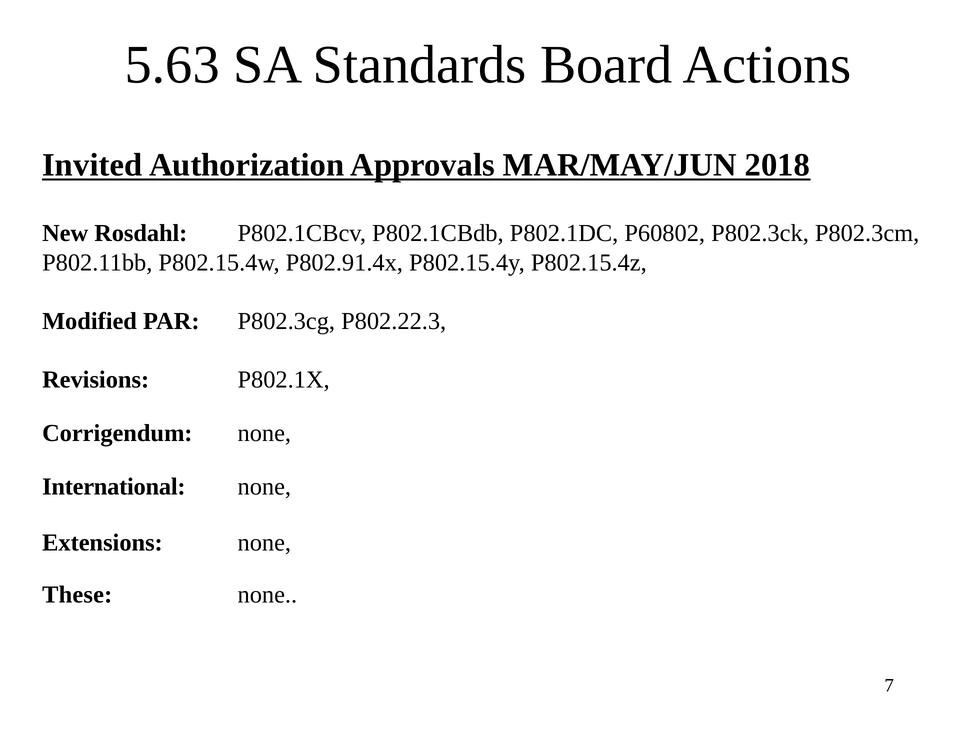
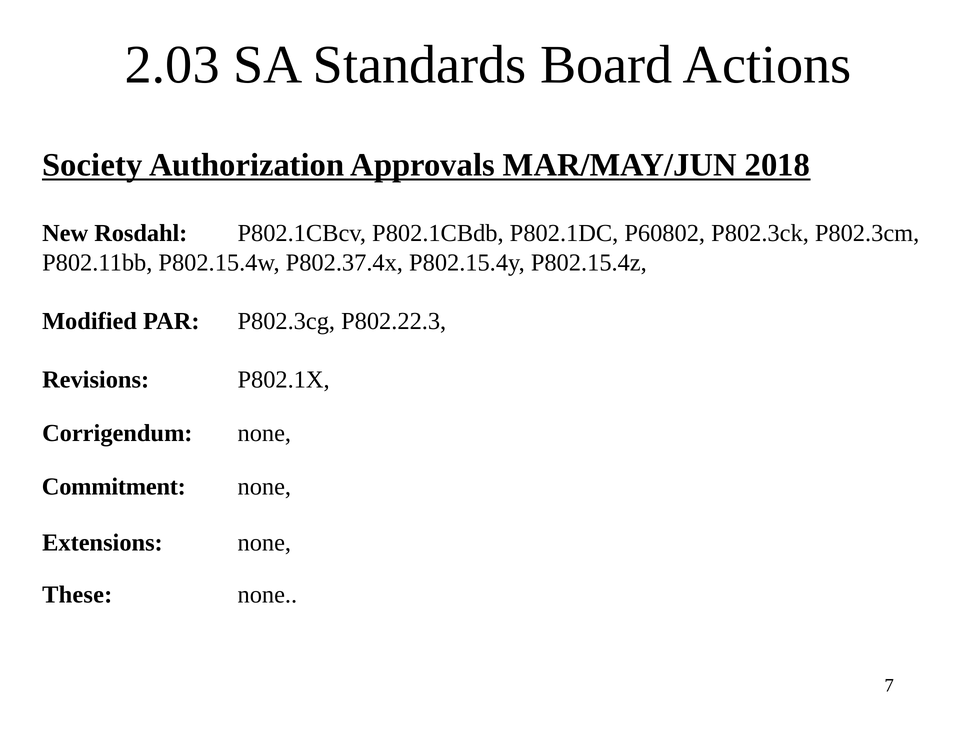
5.63: 5.63 -> 2.03
Invited: Invited -> Society
P802.91.4x: P802.91.4x -> P802.37.4x
International: International -> Commitment
